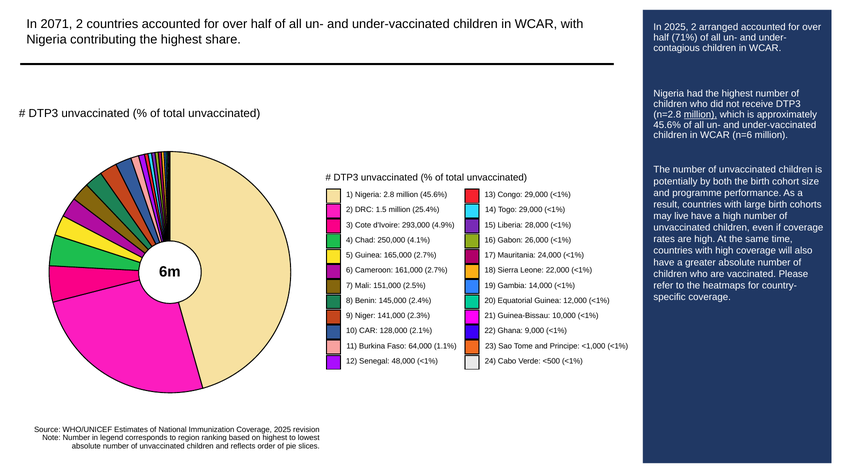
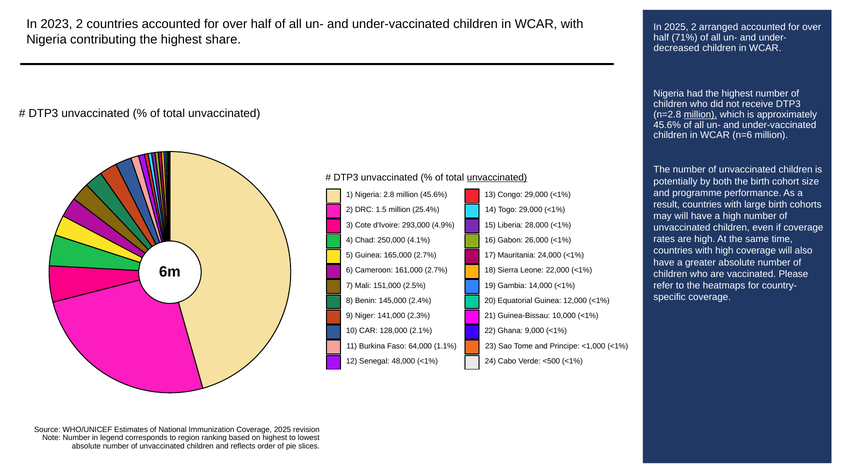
2071: 2071 -> 2023
contagious: contagious -> decreased
unvaccinated at (497, 178) underline: none -> present
may live: live -> will
